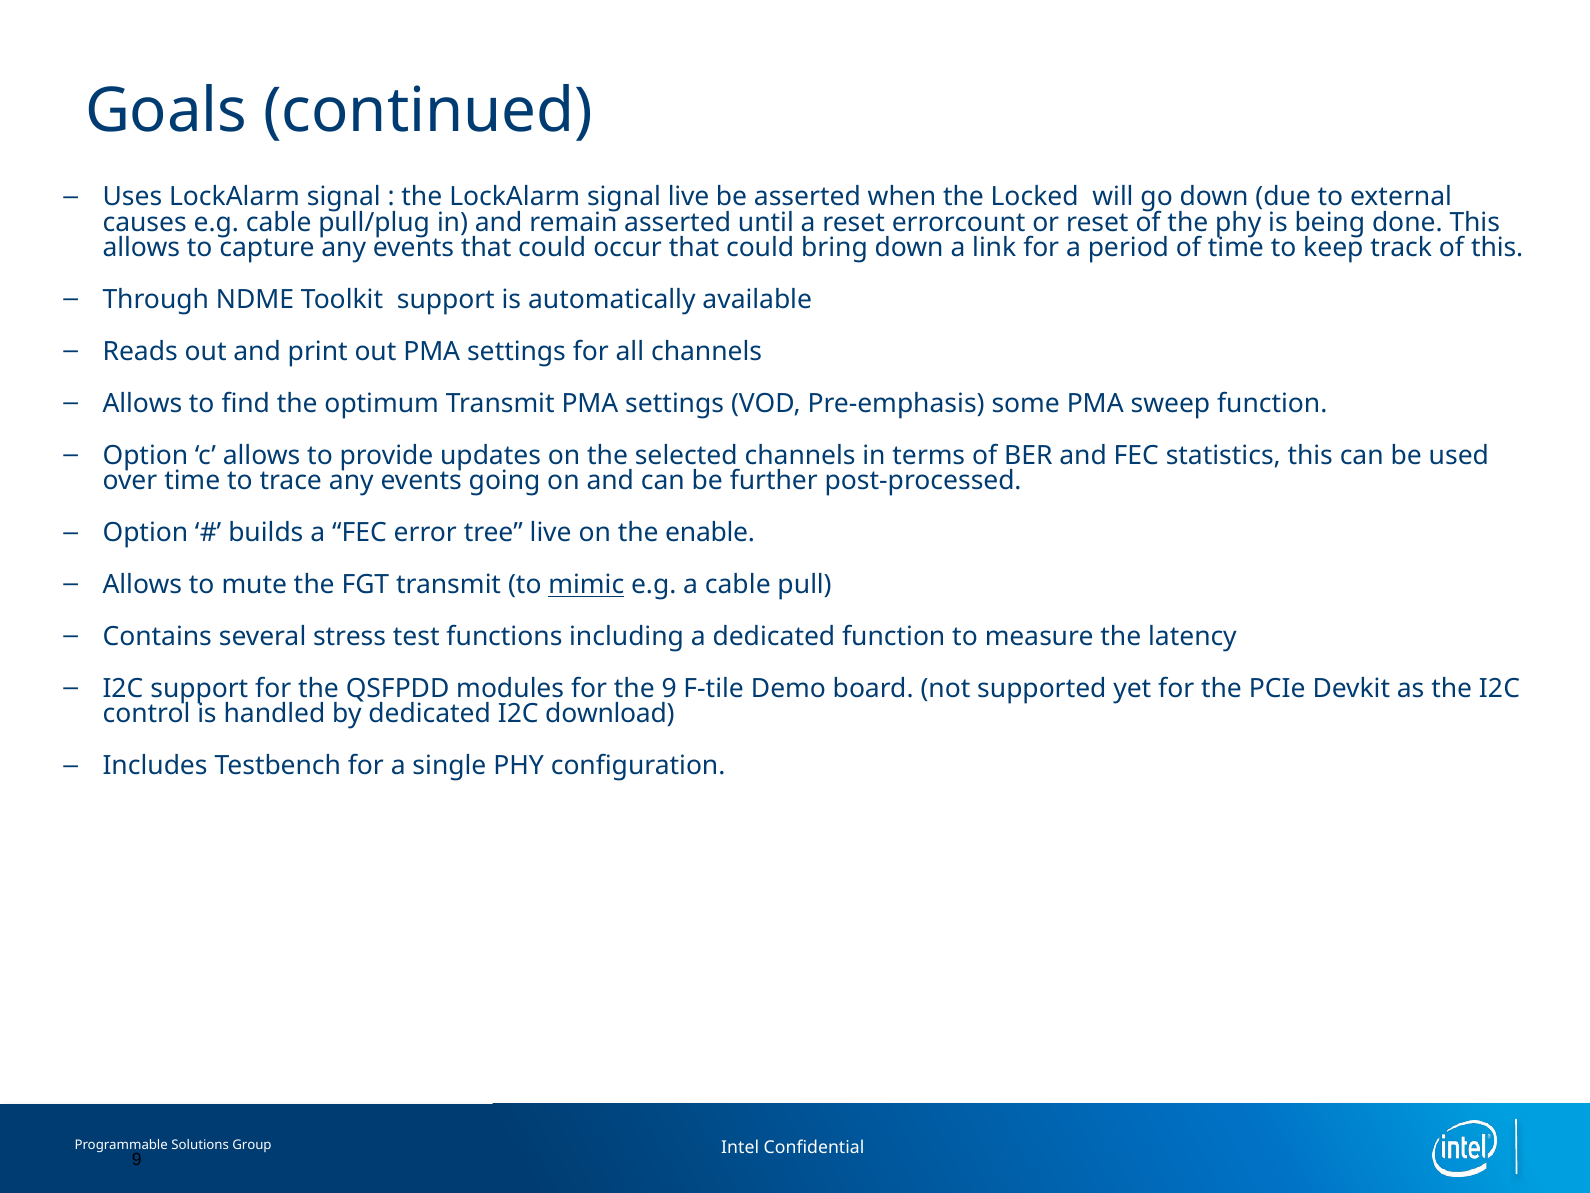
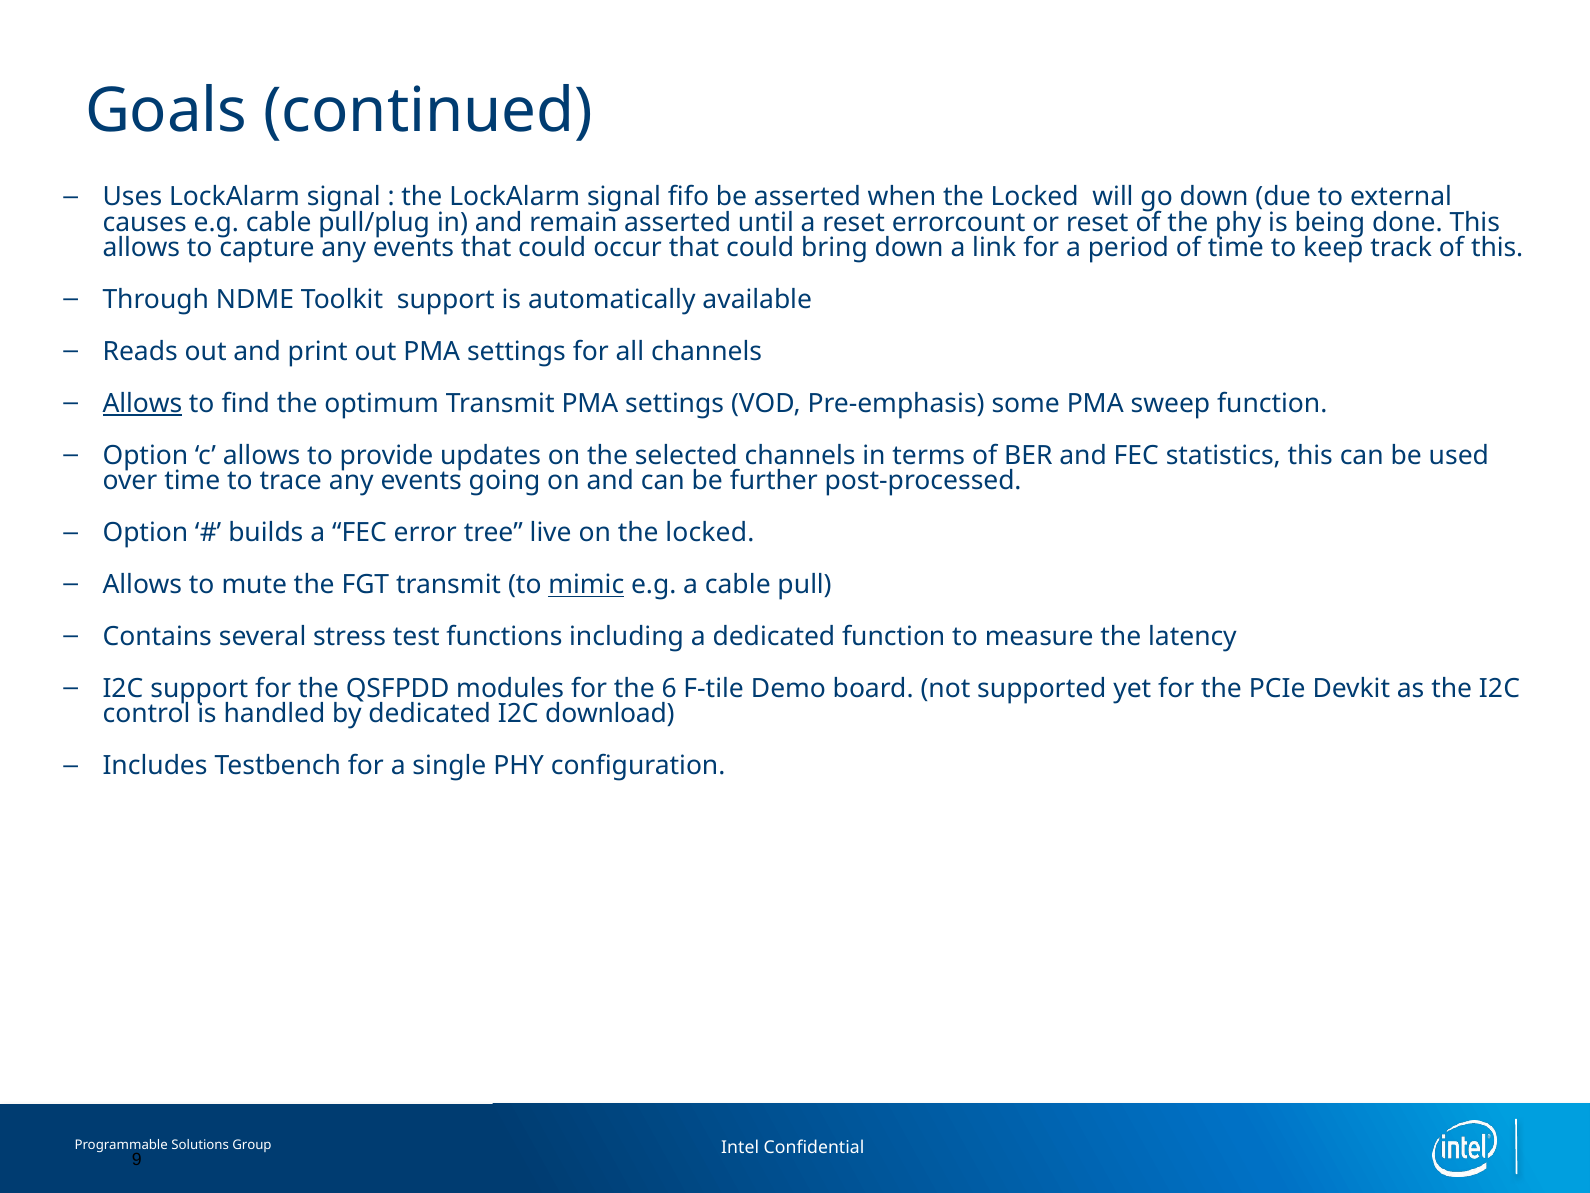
signal live: live -> fifo
Allows at (142, 404) underline: none -> present
on the enable: enable -> locked
the 9: 9 -> 6
